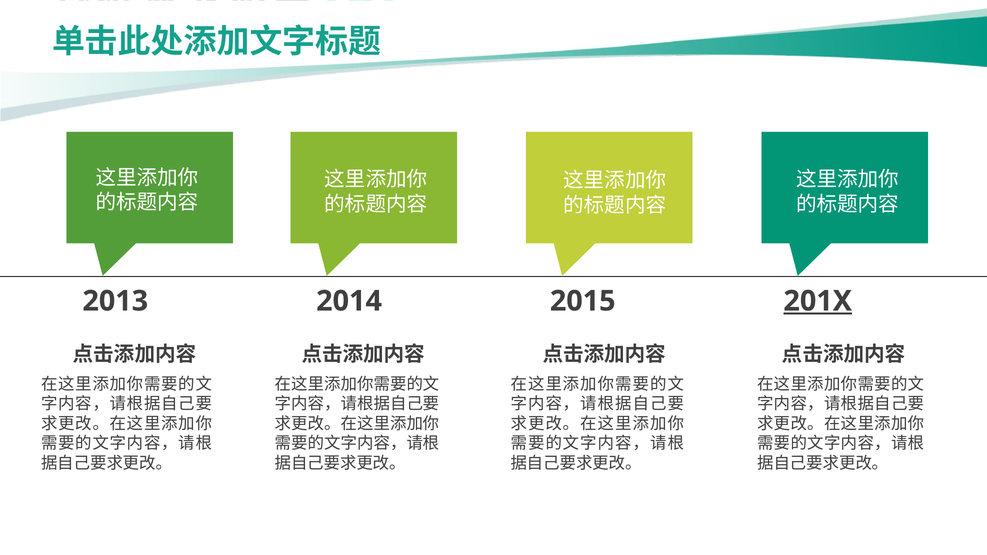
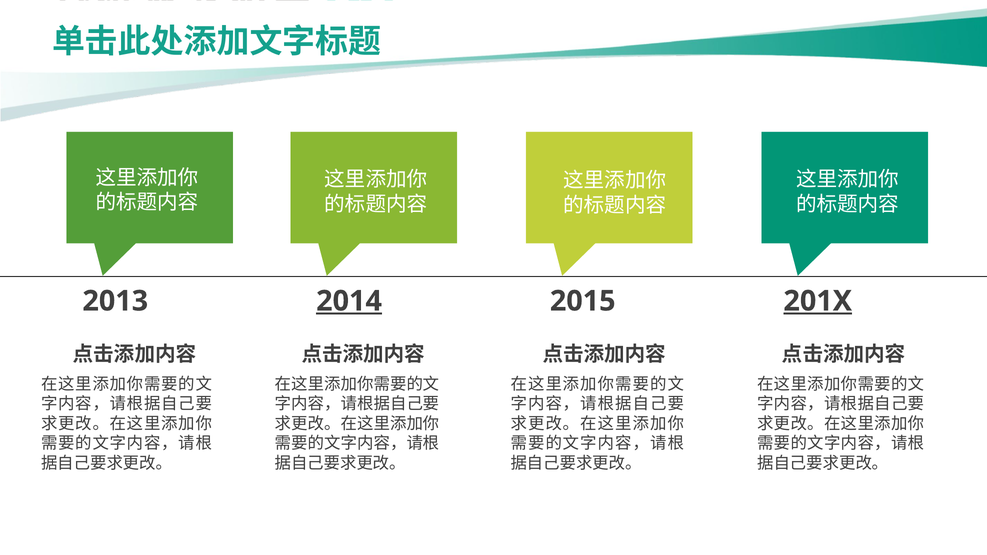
2014 underline: none -> present
